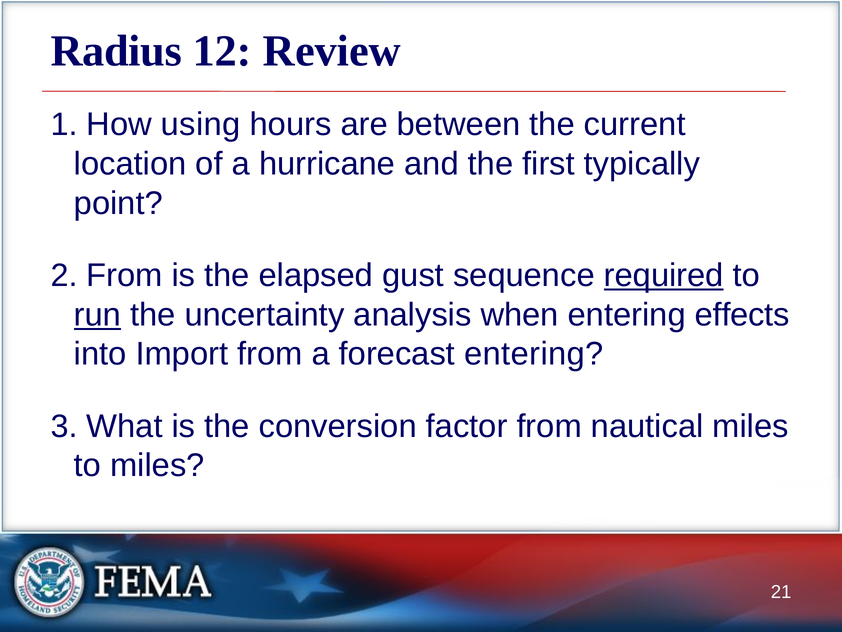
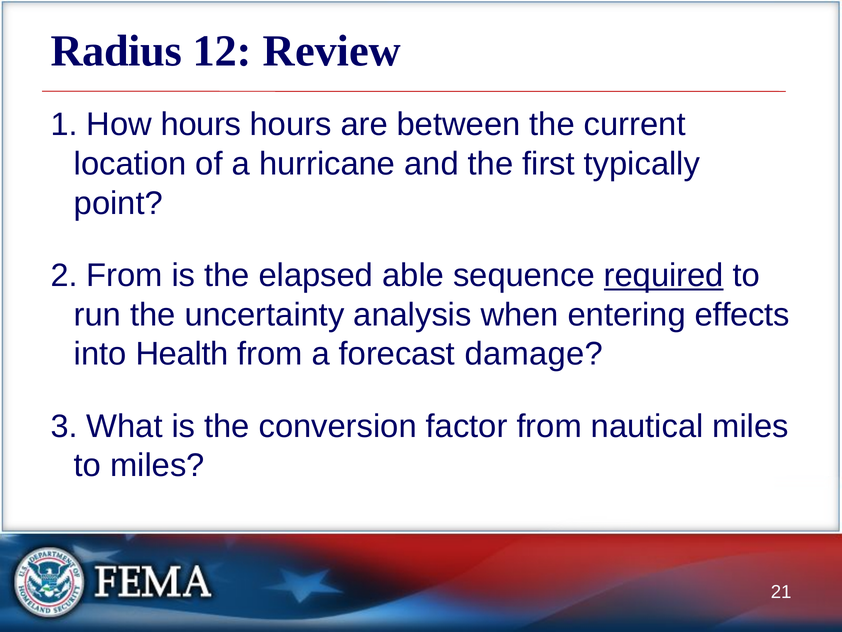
How using: using -> hours
gust: gust -> able
run underline: present -> none
Import: Import -> Health
forecast entering: entering -> damage
